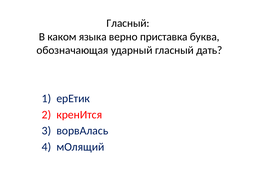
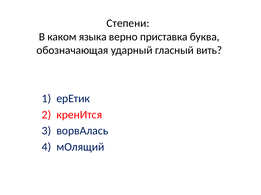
Гласный at (128, 23): Гласный -> Степени
дать: дать -> вить
